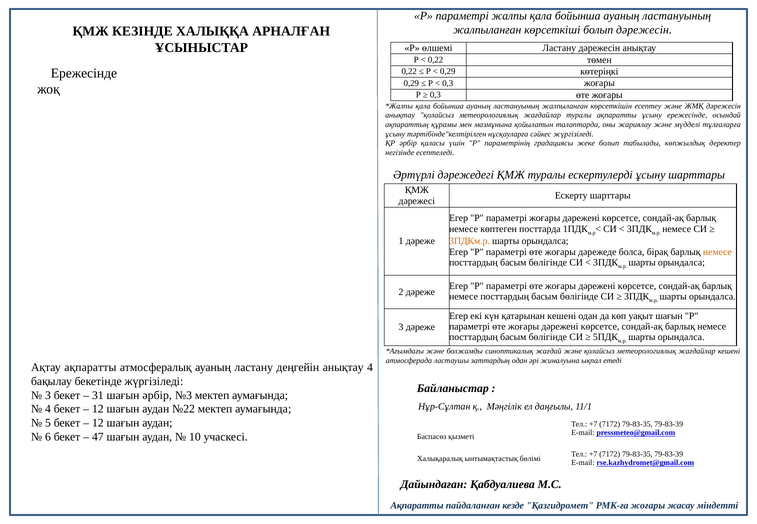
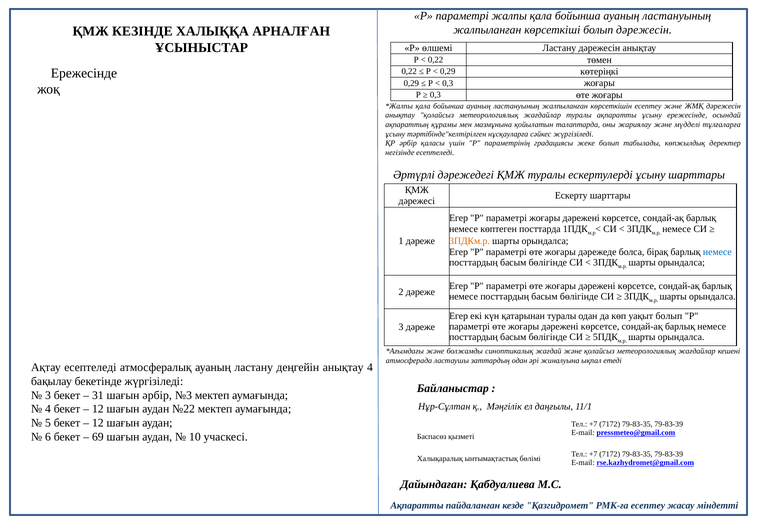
немесе at (717, 252) colour: orange -> blue
қатарынан кешені: кешені -> туралы
уақыт шағын: шағын -> болып
Ақтау ақпаратты: ақпаратты -> есептеледі
47: 47 -> 69
РМК-ға жоғары: жоғары -> есептеу
